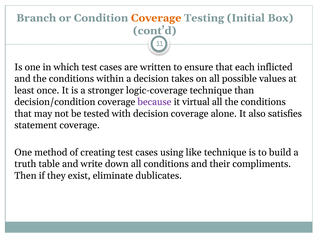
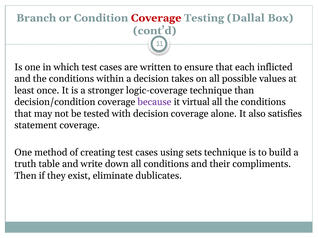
Coverage at (156, 18) colour: orange -> red
Initial: Initial -> Dallal
like: like -> sets
